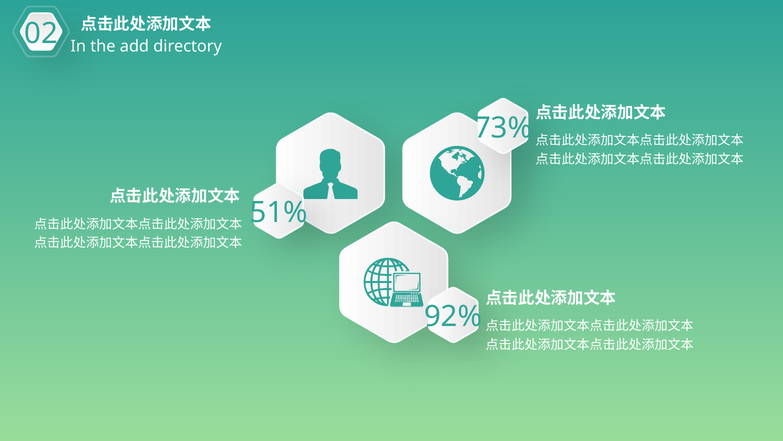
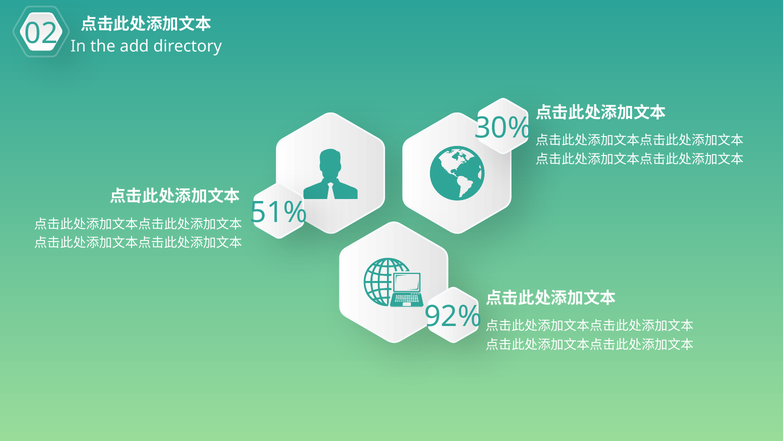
73%: 73% -> 30%
